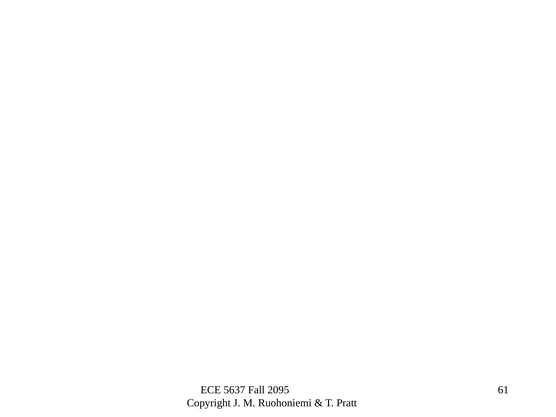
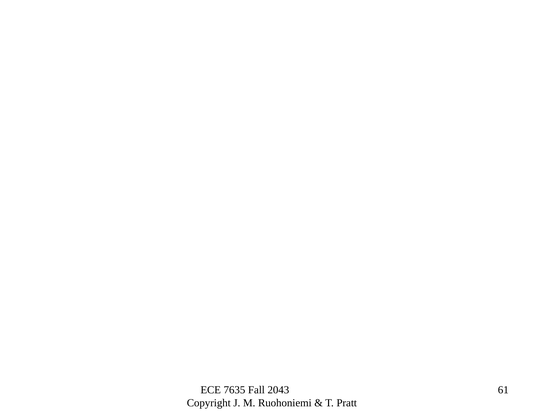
5637: 5637 -> 7635
2095: 2095 -> 2043
